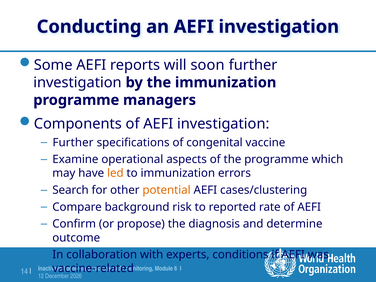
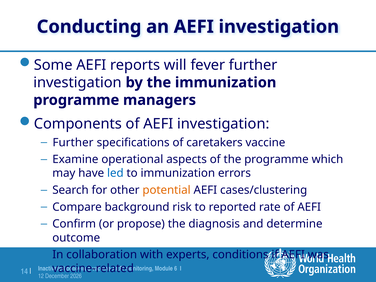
soon: soon -> fever
congenital: congenital -> caretakers
led colour: orange -> blue
